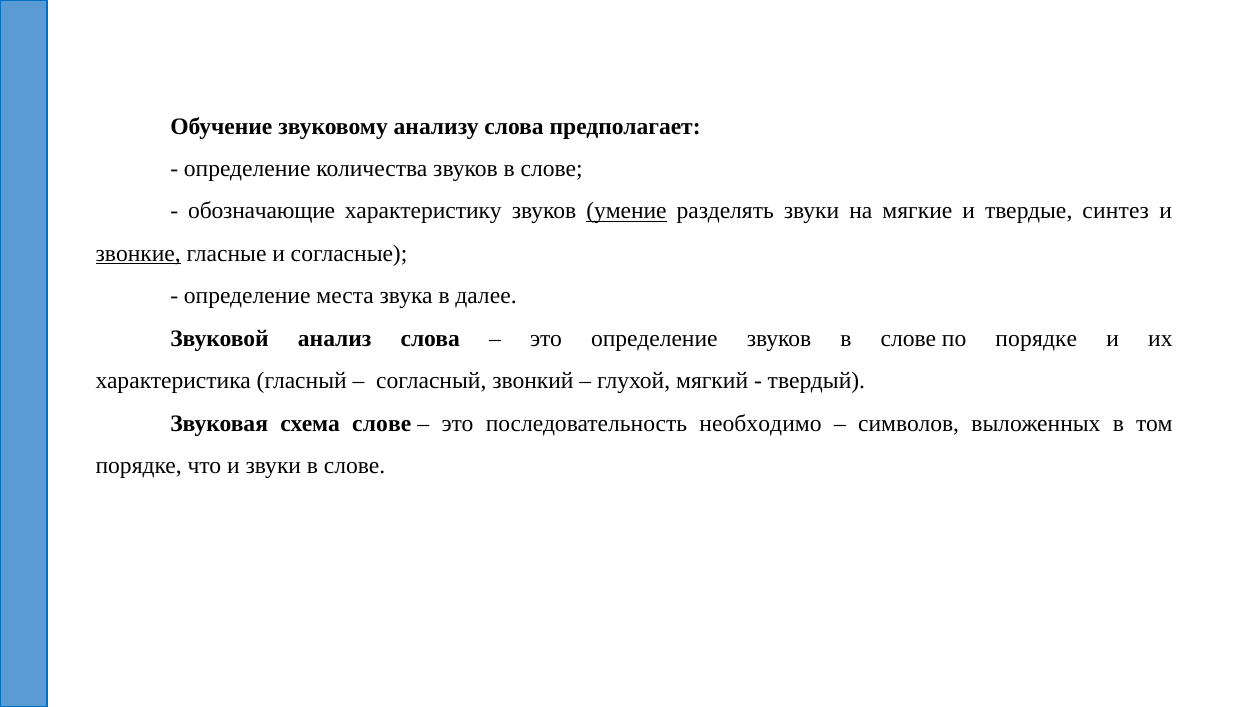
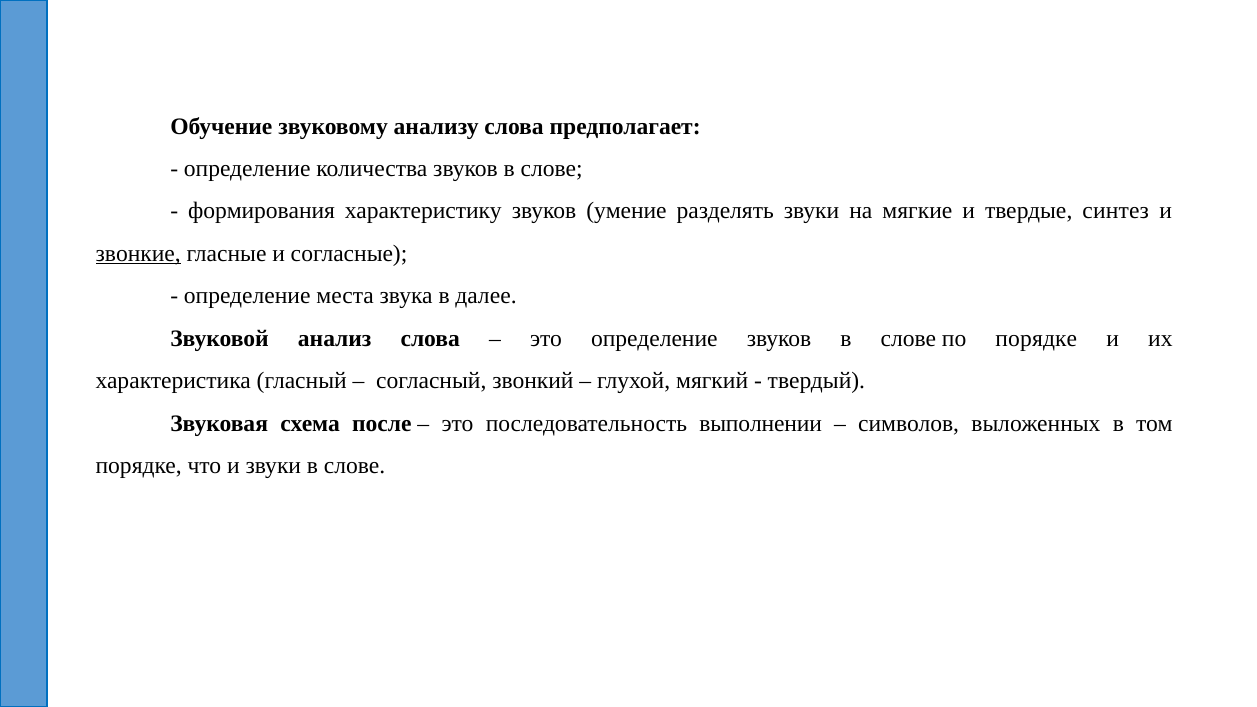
обозначающие: обозначающие -> формирования
умение underline: present -> none
схема слове: слове -> после
необходимо: необходимо -> выполнении
